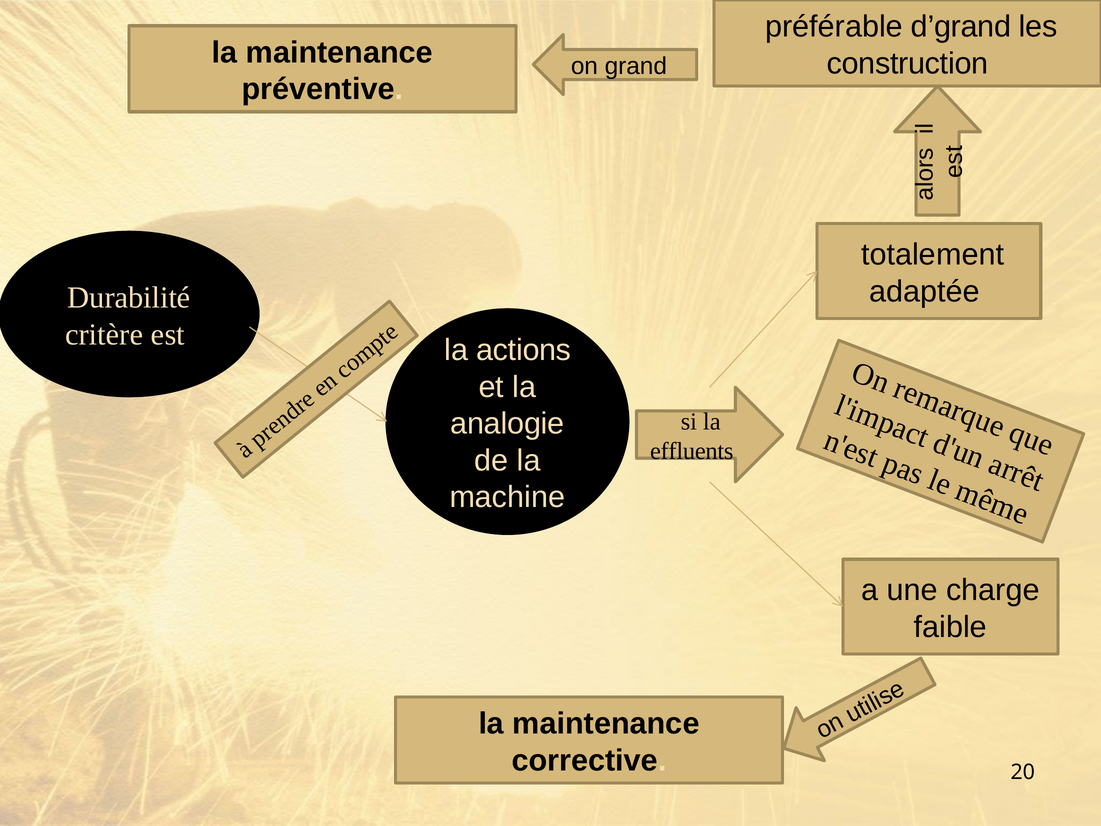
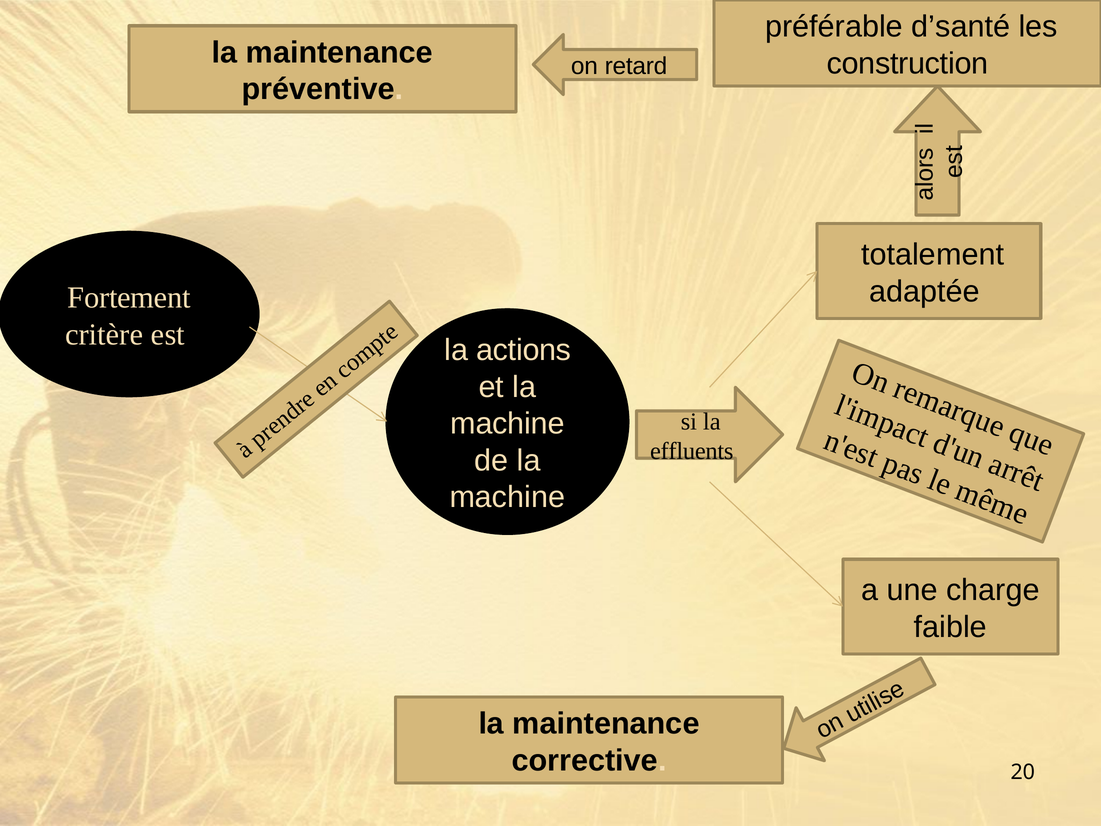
d’grand: d’grand -> d’santé
grand: grand -> retard
Durabilité: Durabilité -> Fortement
analogie at (507, 424): analogie -> machine
